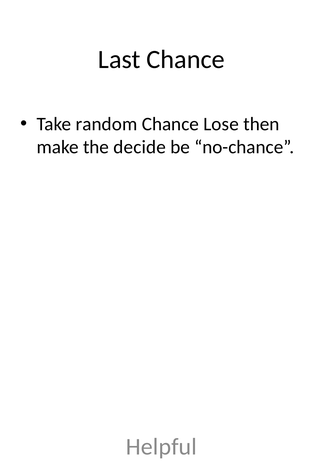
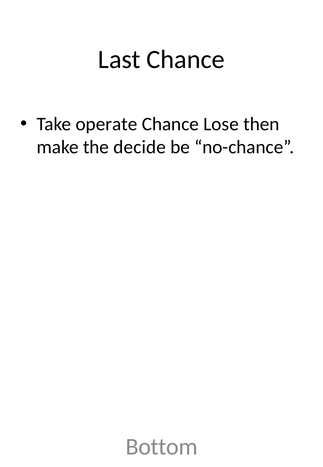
random: random -> operate
Helpful: Helpful -> Bottom
